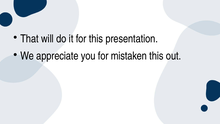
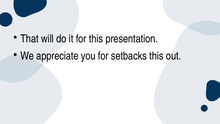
mistaken: mistaken -> setbacks
